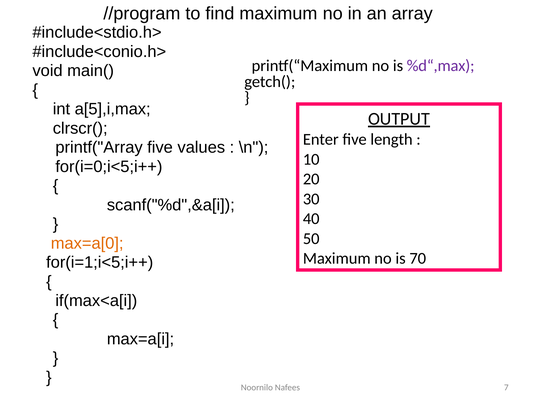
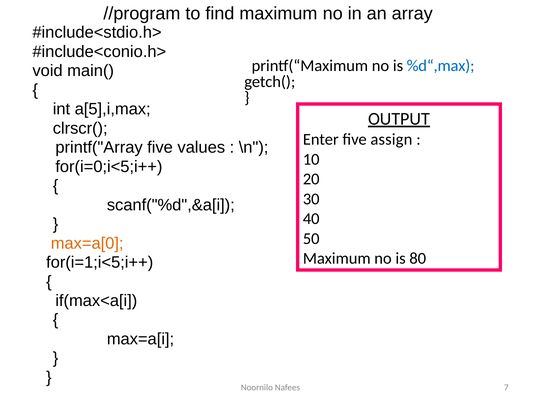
%d“,max colour: purple -> blue
length: length -> assign
70: 70 -> 80
